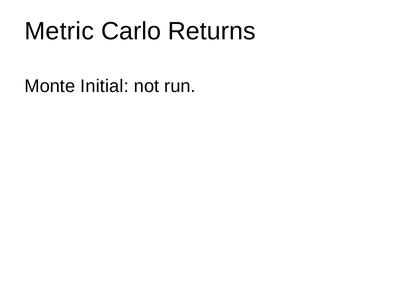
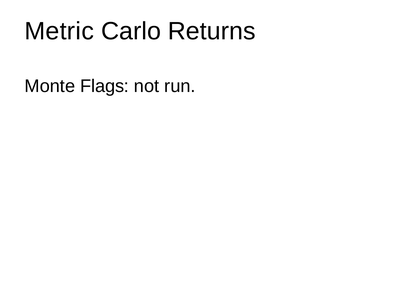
Initial: Initial -> Flags
